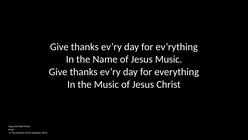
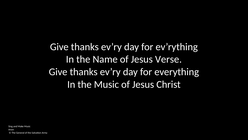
Jesus Music: Music -> Verse
